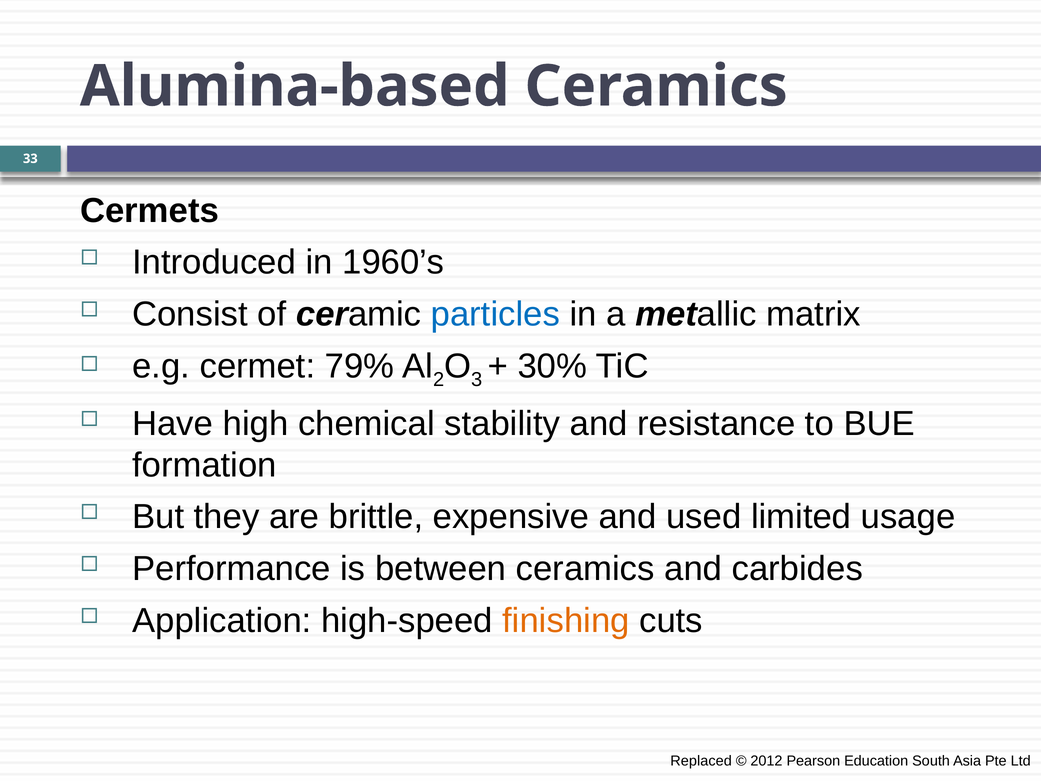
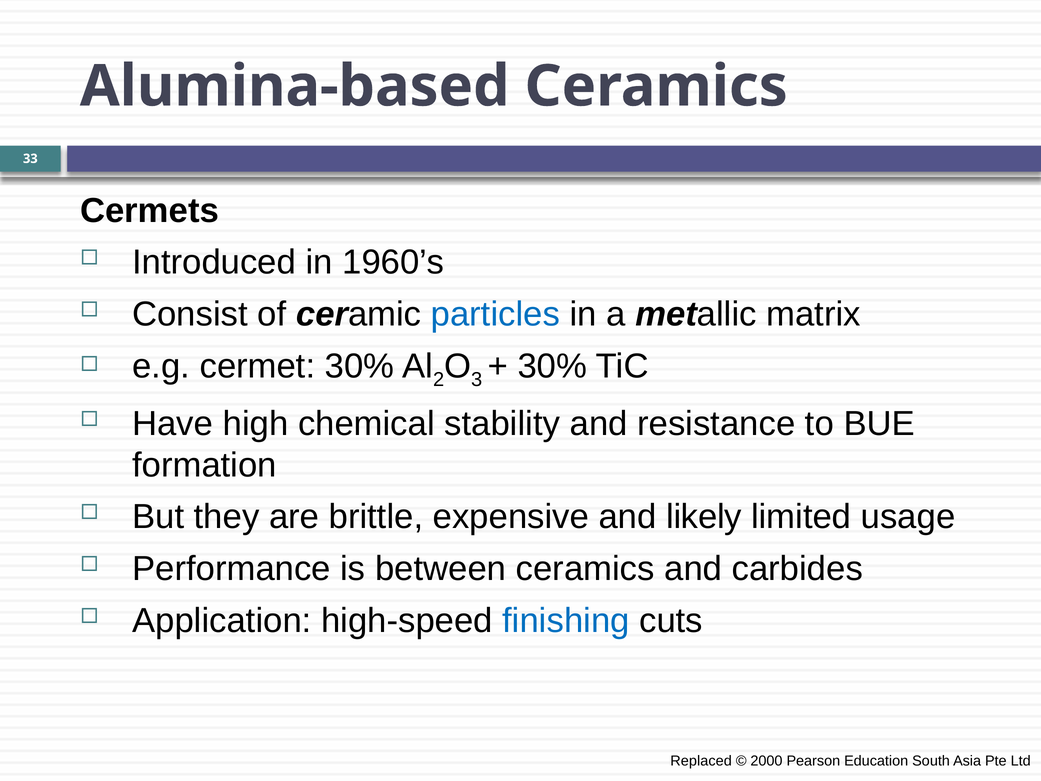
cermet 79%: 79% -> 30%
used: used -> likely
finishing colour: orange -> blue
2012: 2012 -> 2000
